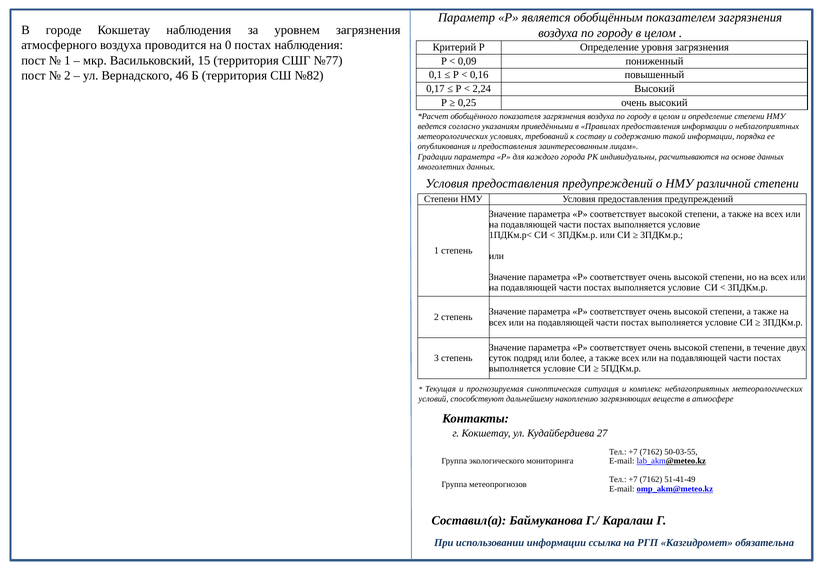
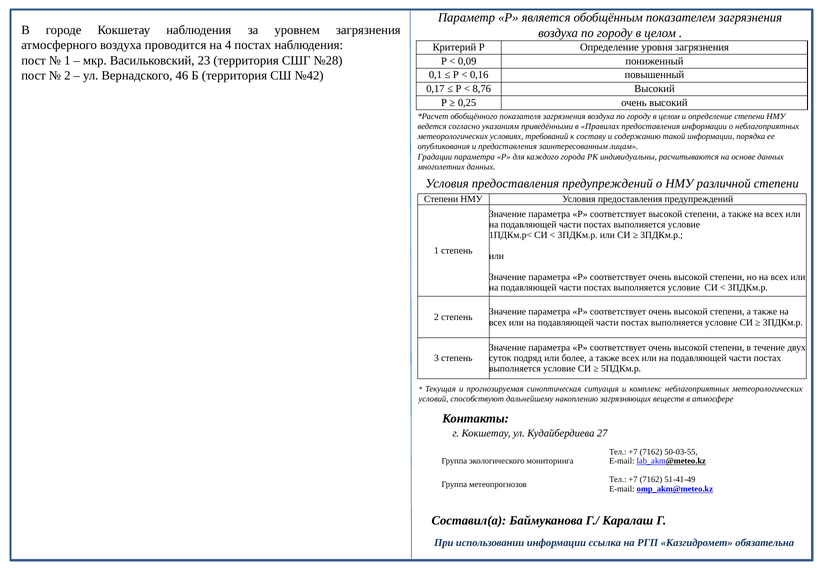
0: 0 -> 4
15: 15 -> 23
№77: №77 -> №28
№82: №82 -> №42
2,24: 2,24 -> 8,76
